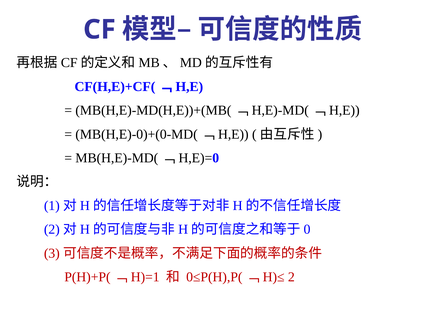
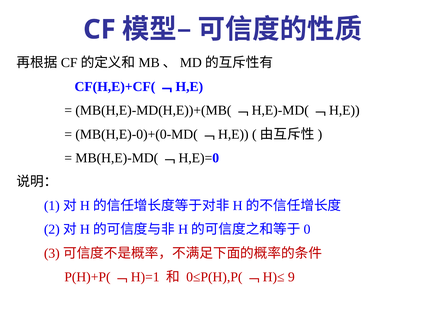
2: 2 -> 9
